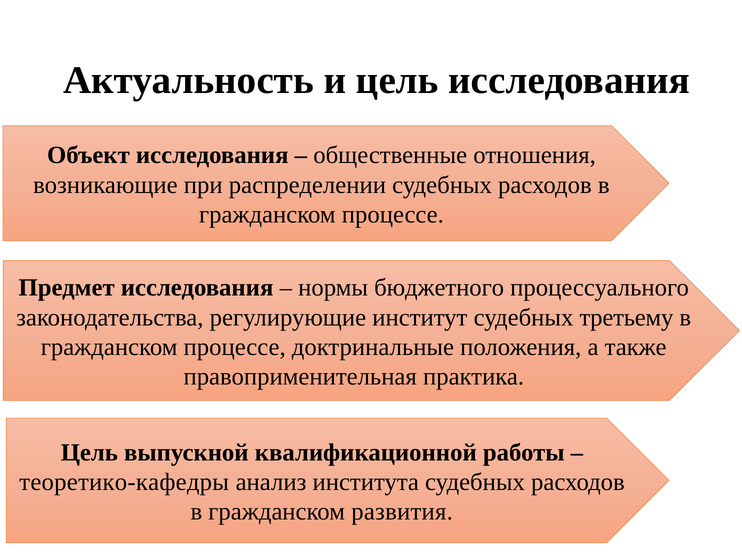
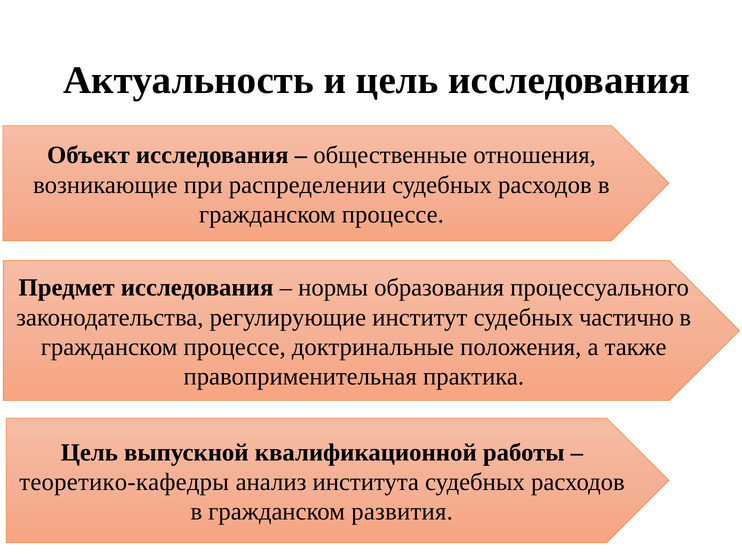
бюджетного: бюджетного -> образования
третьему: третьему -> частично
